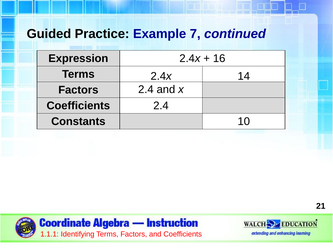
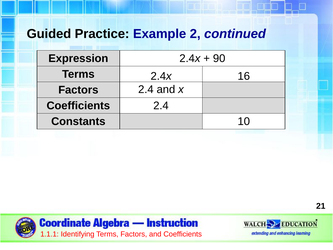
7: 7 -> 2
16: 16 -> 90
14: 14 -> 16
